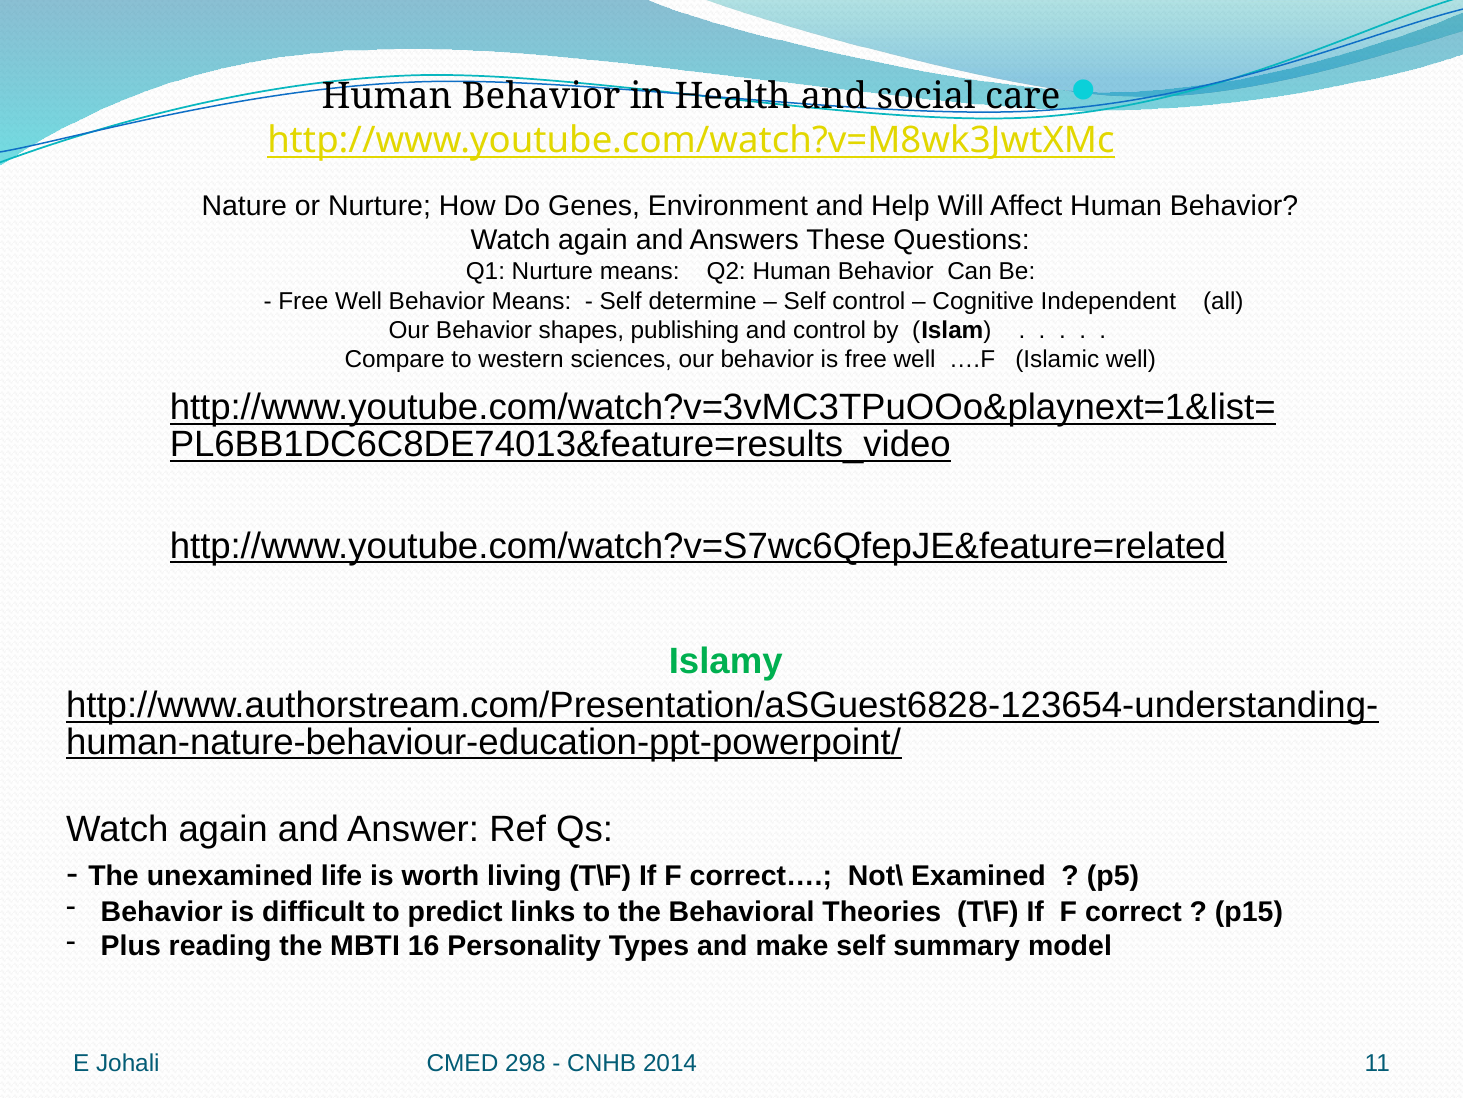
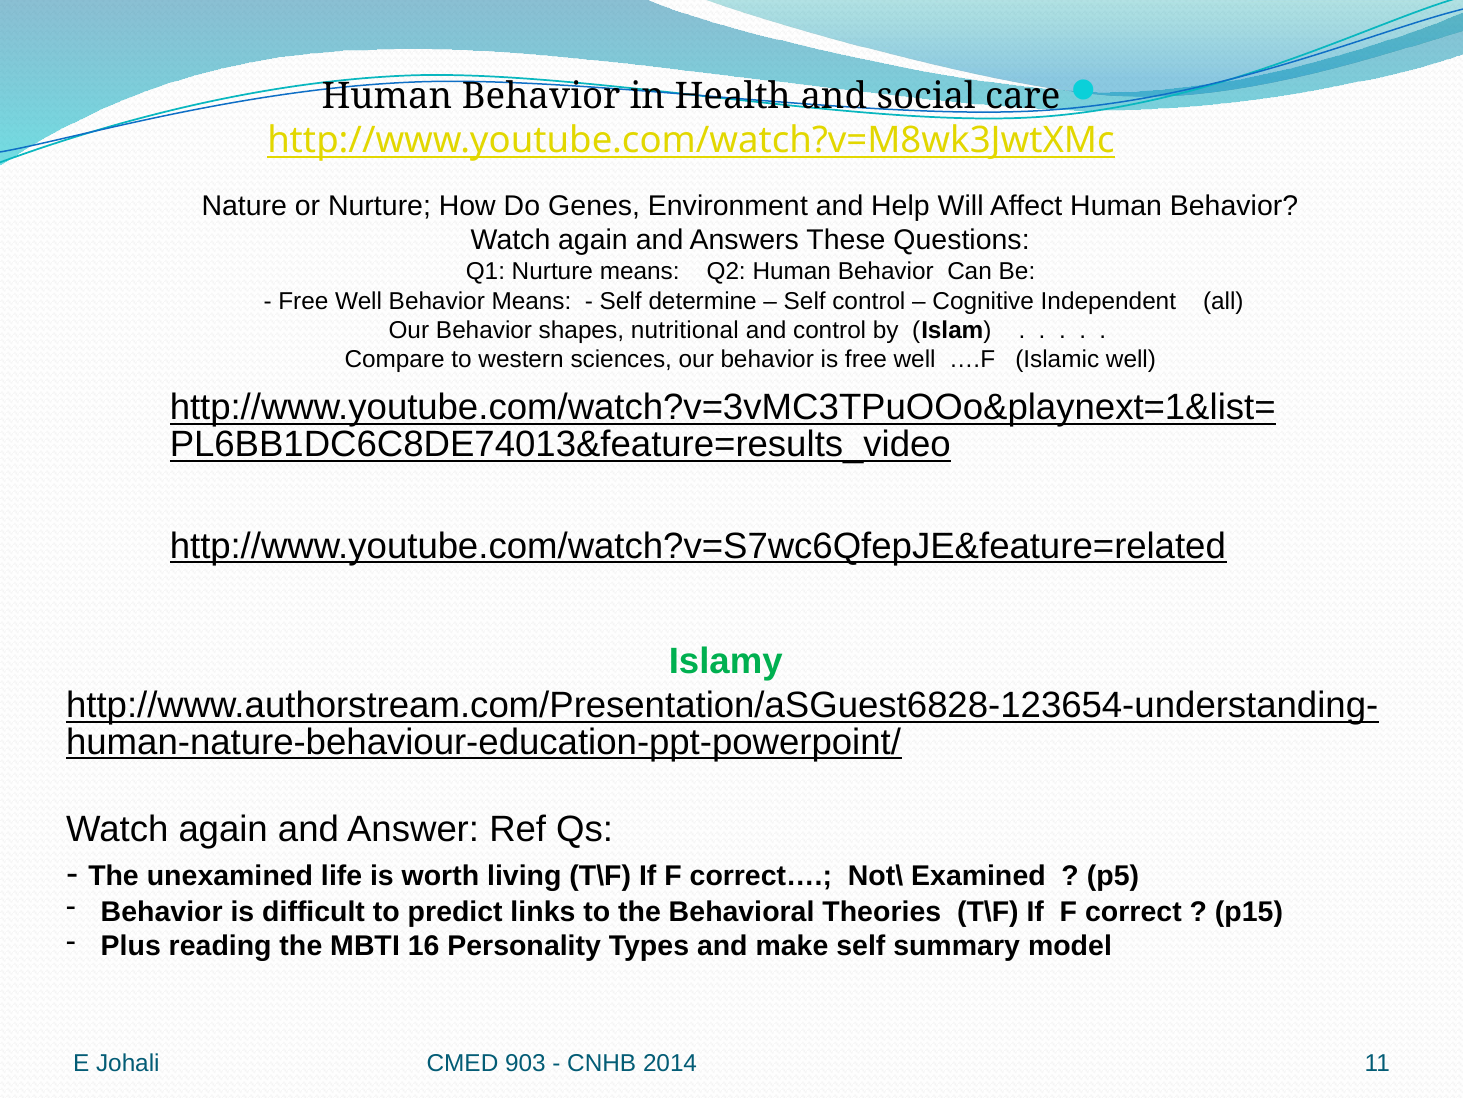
publishing: publishing -> nutritional
298: 298 -> 903
